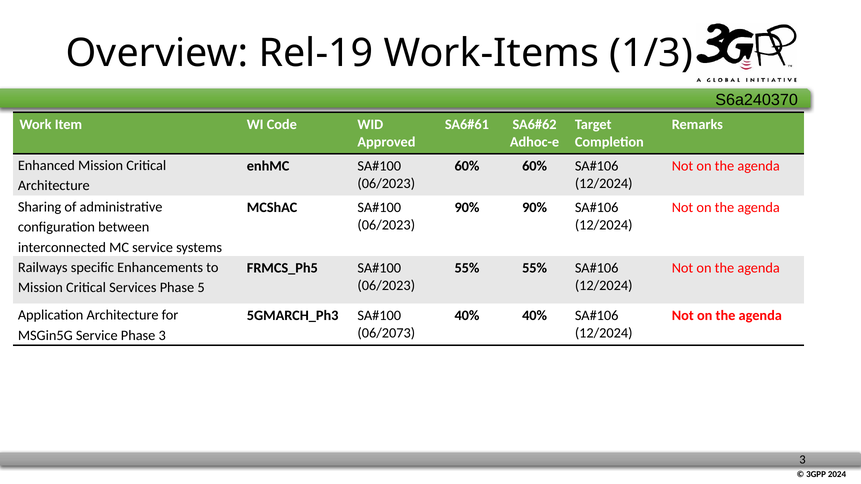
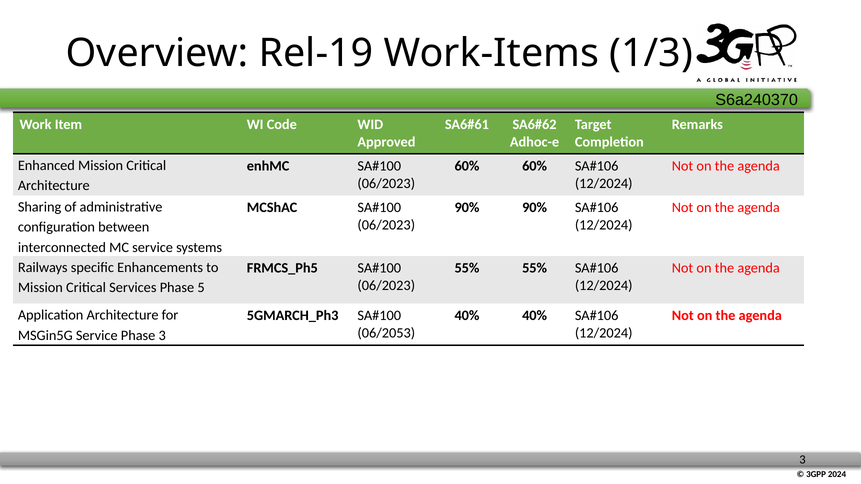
06/2073: 06/2073 -> 06/2053
